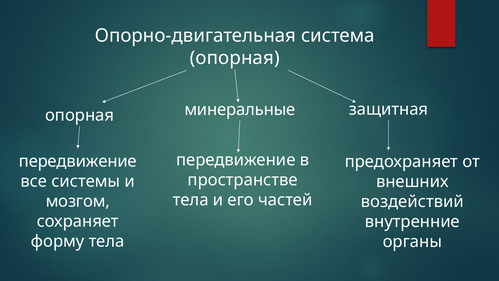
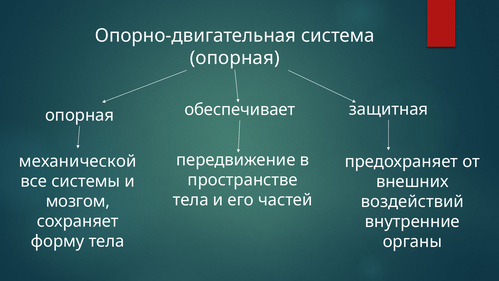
минеральные: минеральные -> обеспечивает
передвижение at (78, 161): передвижение -> механической
